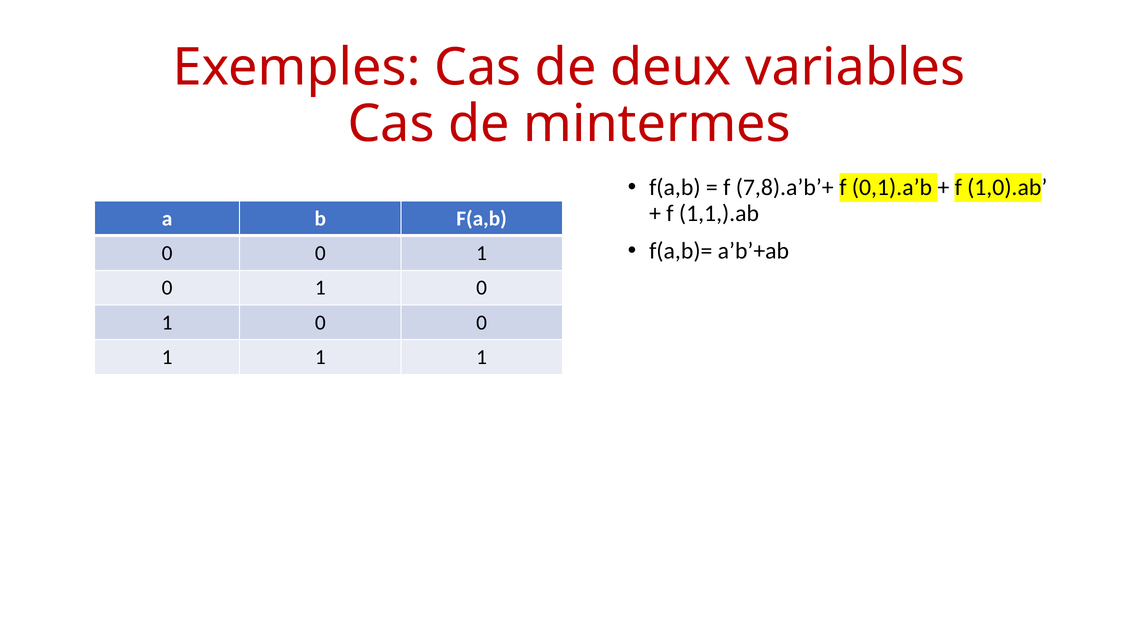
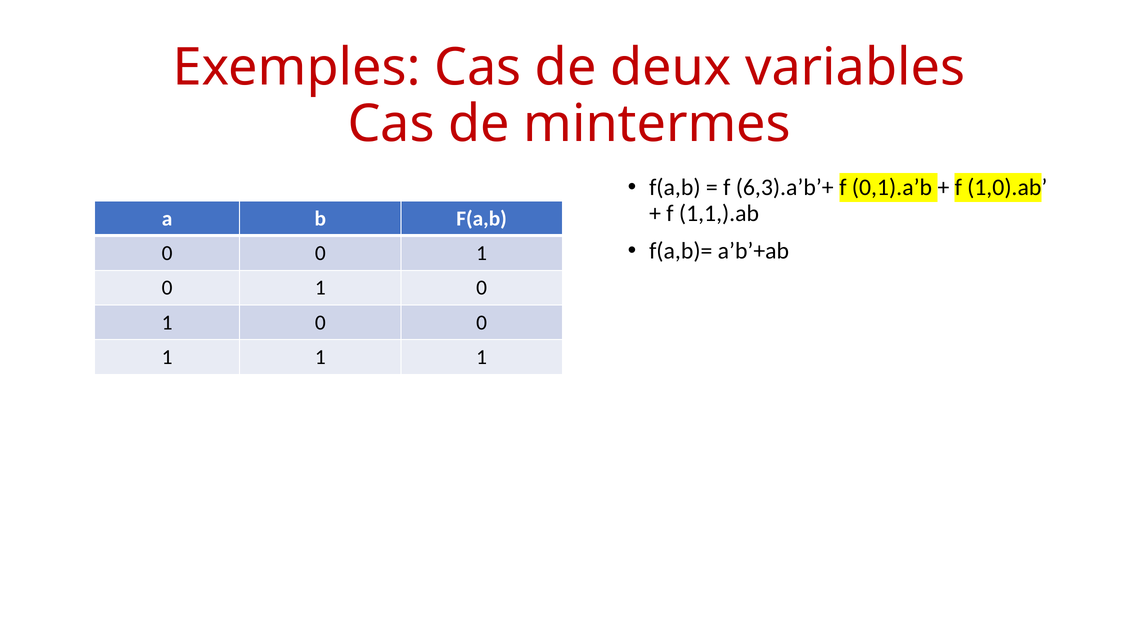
7,8).a’b’+: 7,8).a’b’+ -> 6,3).a’b’+
